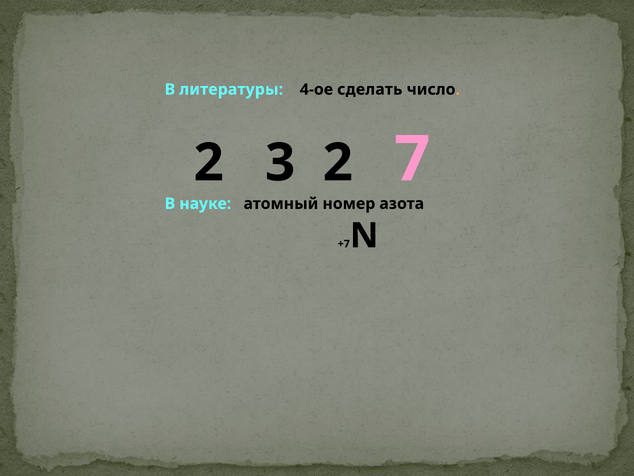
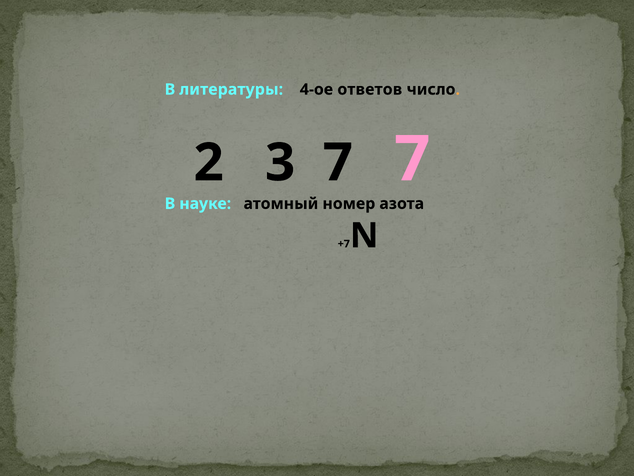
сделать: сделать -> ответов
3 2: 2 -> 7
